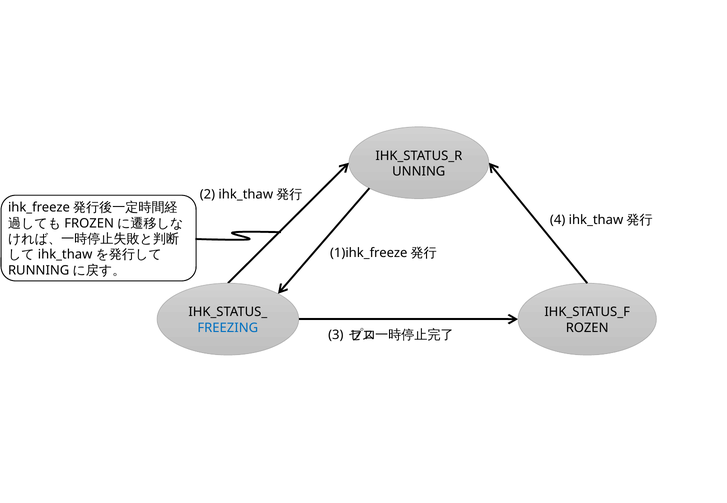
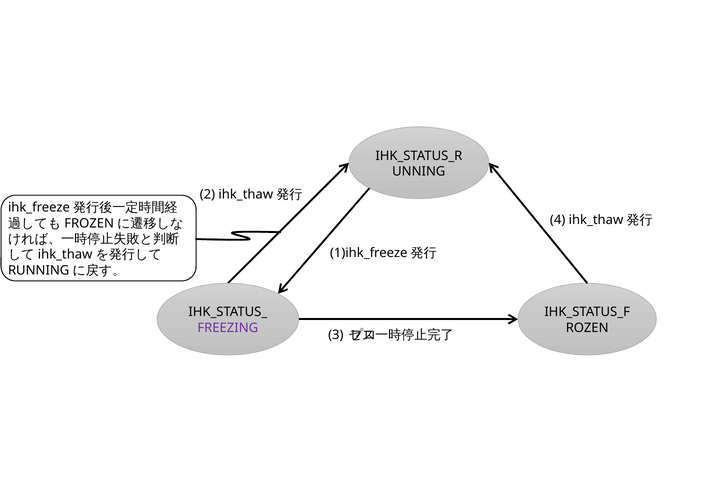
FREEZING colour: blue -> purple
